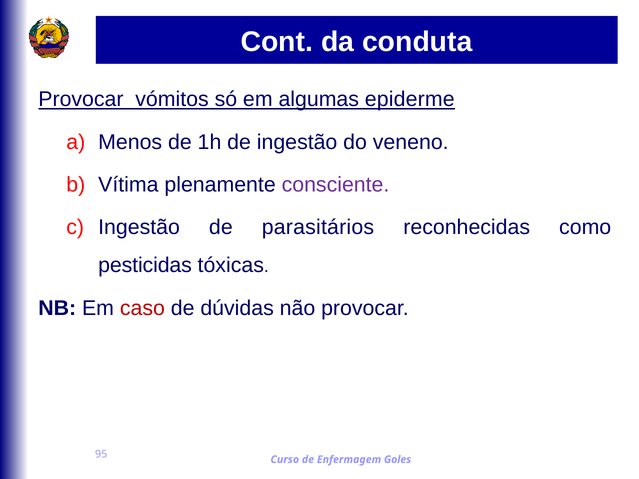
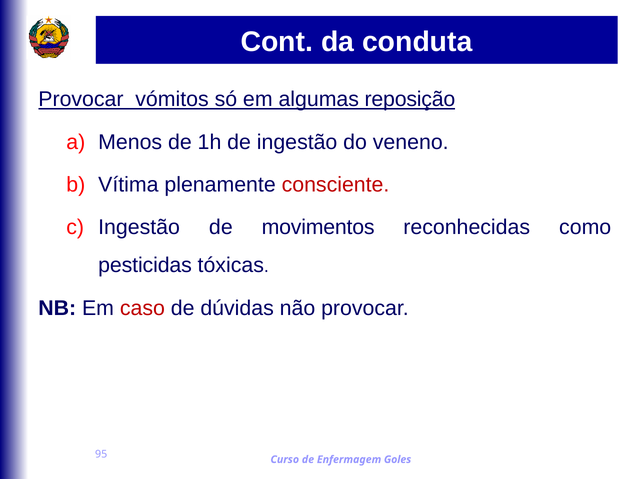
epiderme: epiderme -> reposição
consciente colour: purple -> red
parasitários: parasitários -> movimentos
